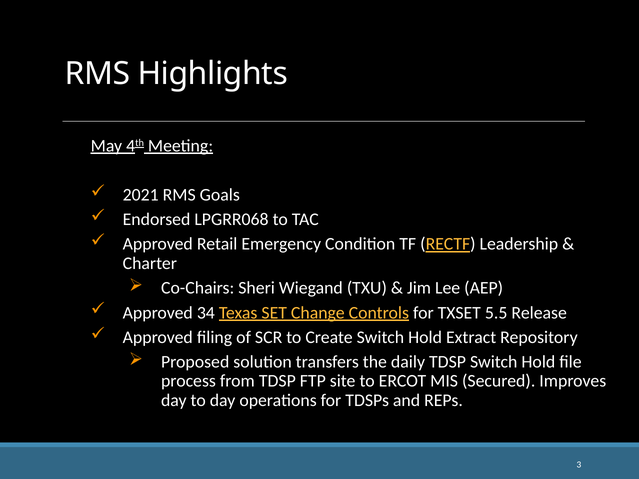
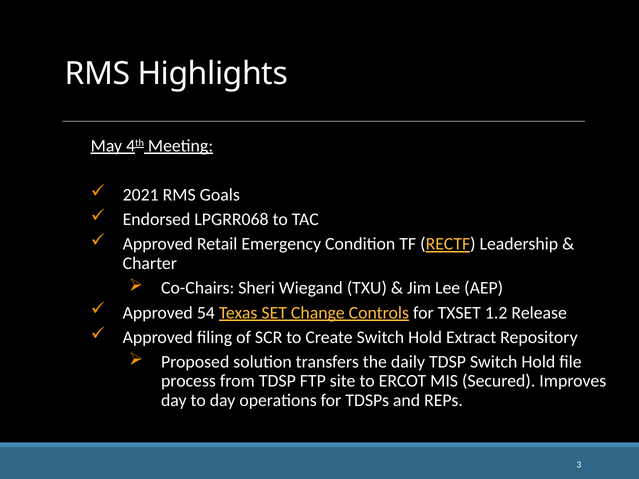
34: 34 -> 54
5.5: 5.5 -> 1.2
